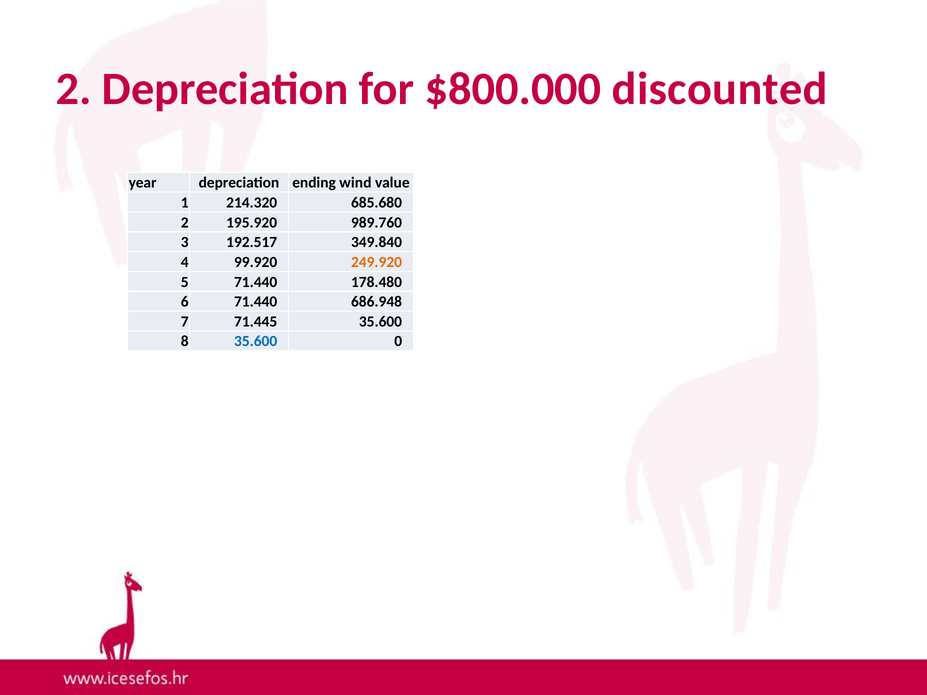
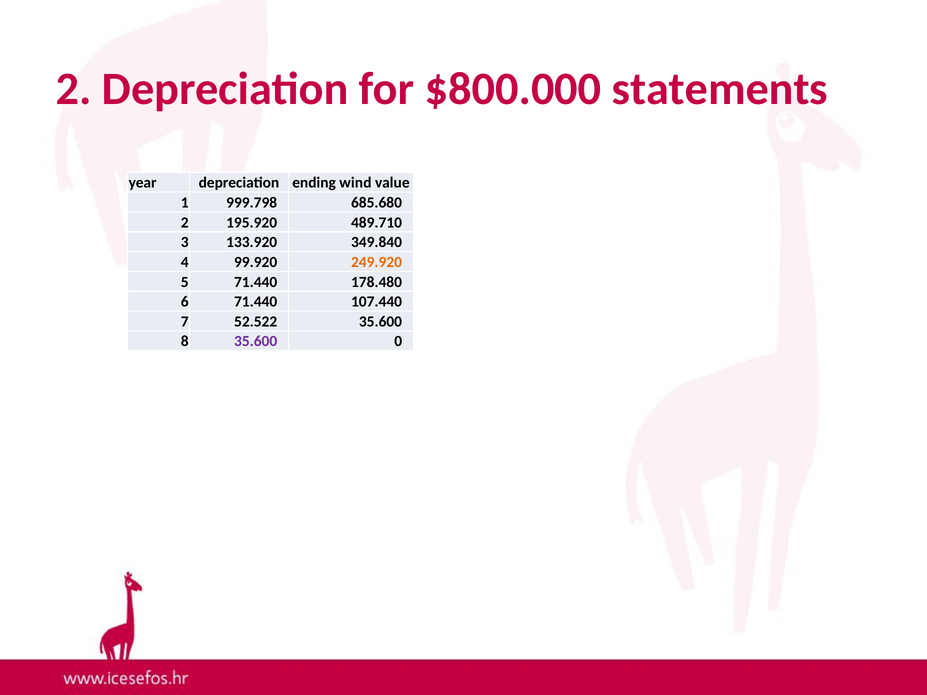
discounted: discounted -> statements
214.320: 214.320 -> 999.798
989.760: 989.760 -> 489.710
192.517: 192.517 -> 133.920
686.948: 686.948 -> 107.440
71.445: 71.445 -> 52.522
35.600 at (256, 342) colour: blue -> purple
